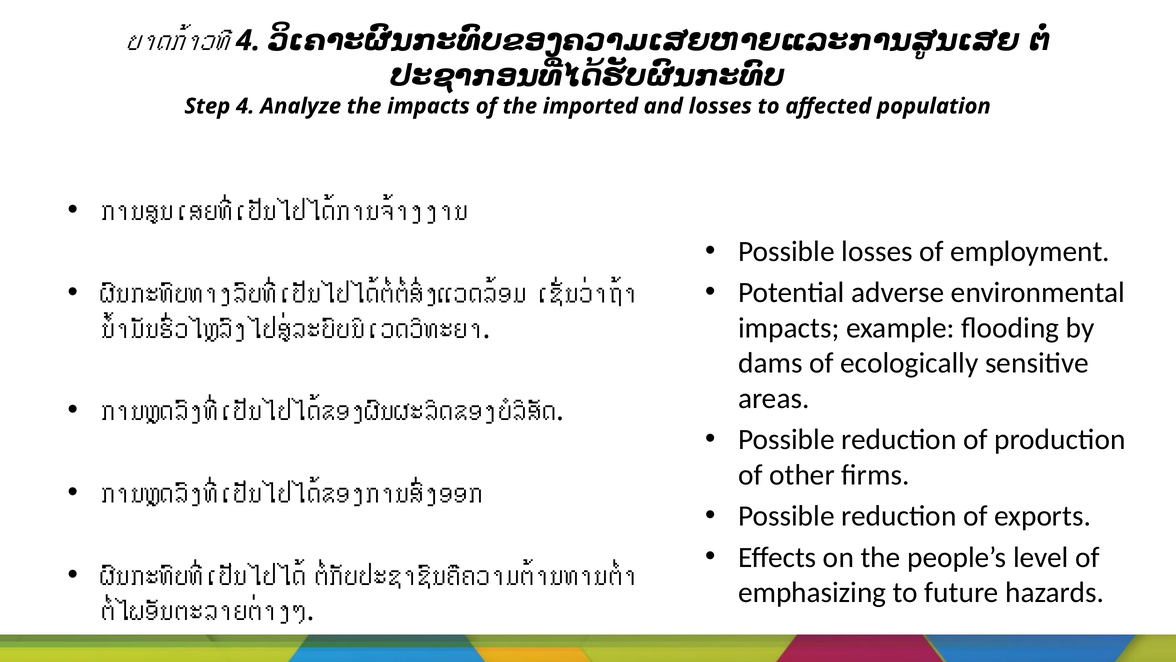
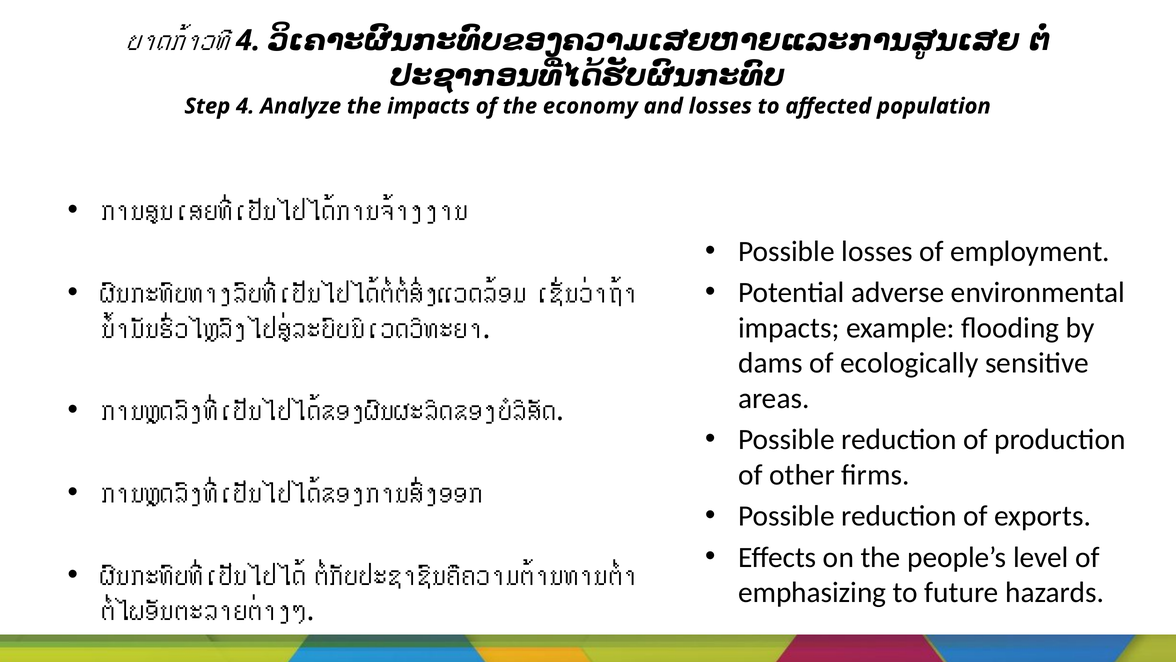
imported: imported -> economy
